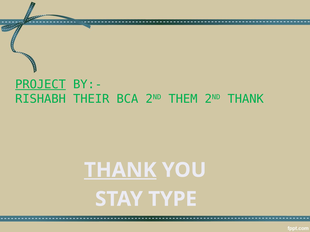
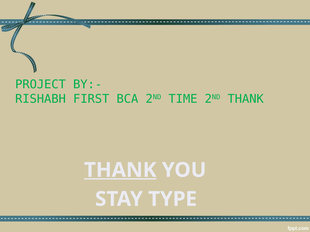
PROJECT underline: present -> none
THEIR: THEIR -> FIRST
THEM: THEM -> TIME
